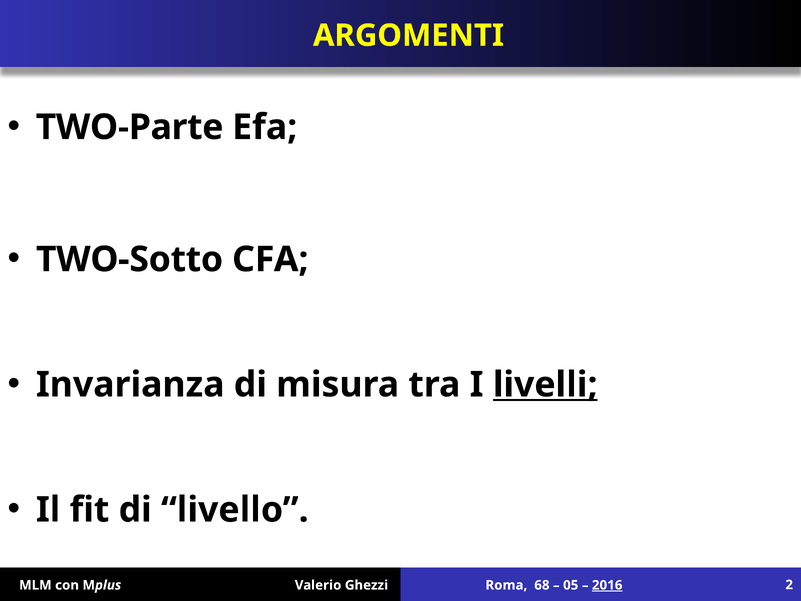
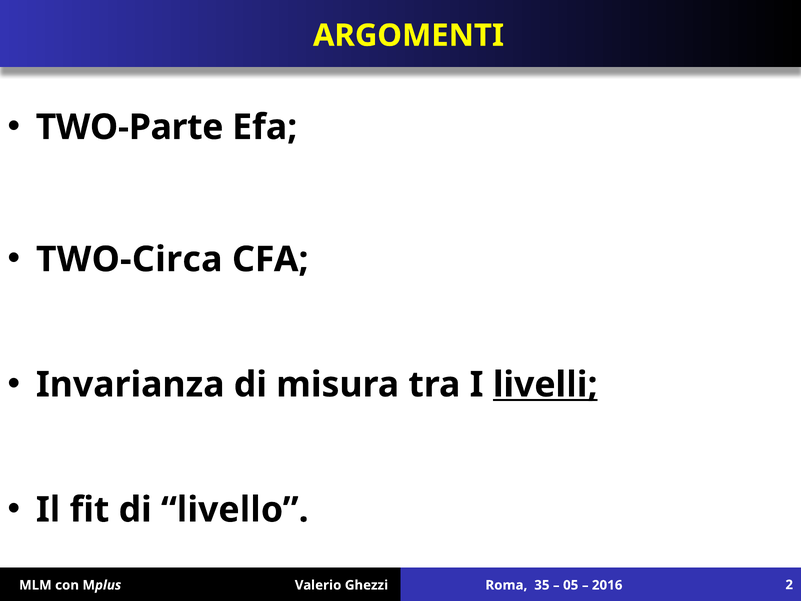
TWO-Sotto: TWO-Sotto -> TWO-Circa
68: 68 -> 35
2016 underline: present -> none
